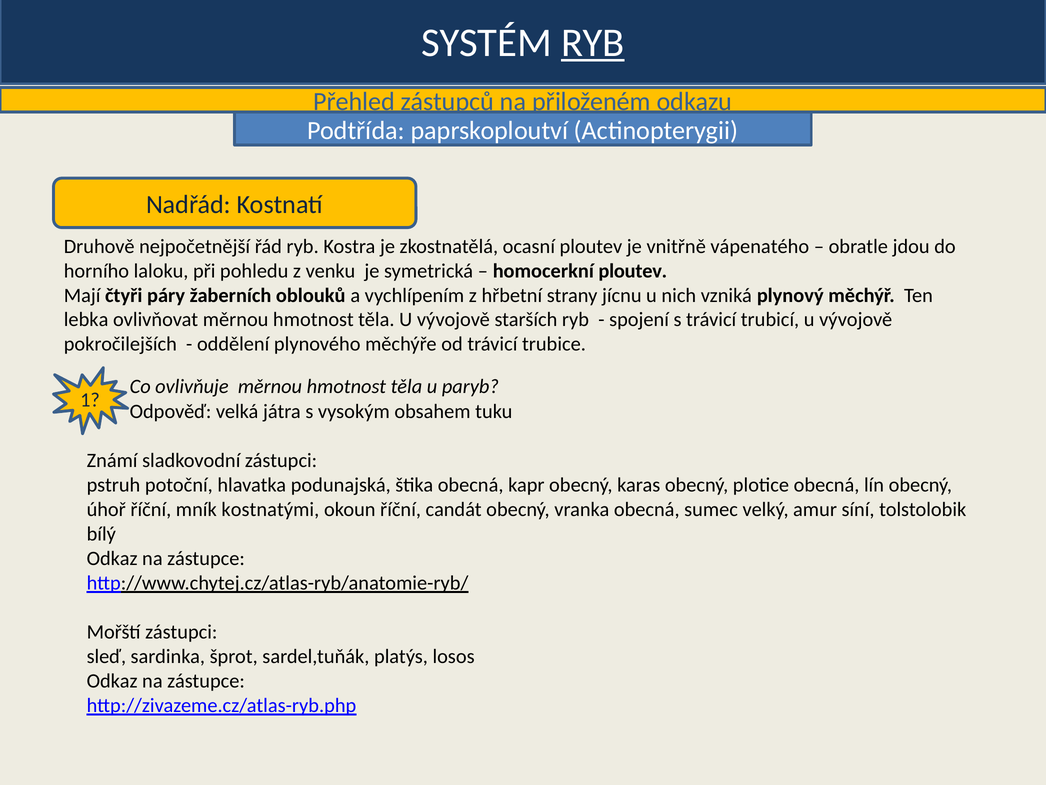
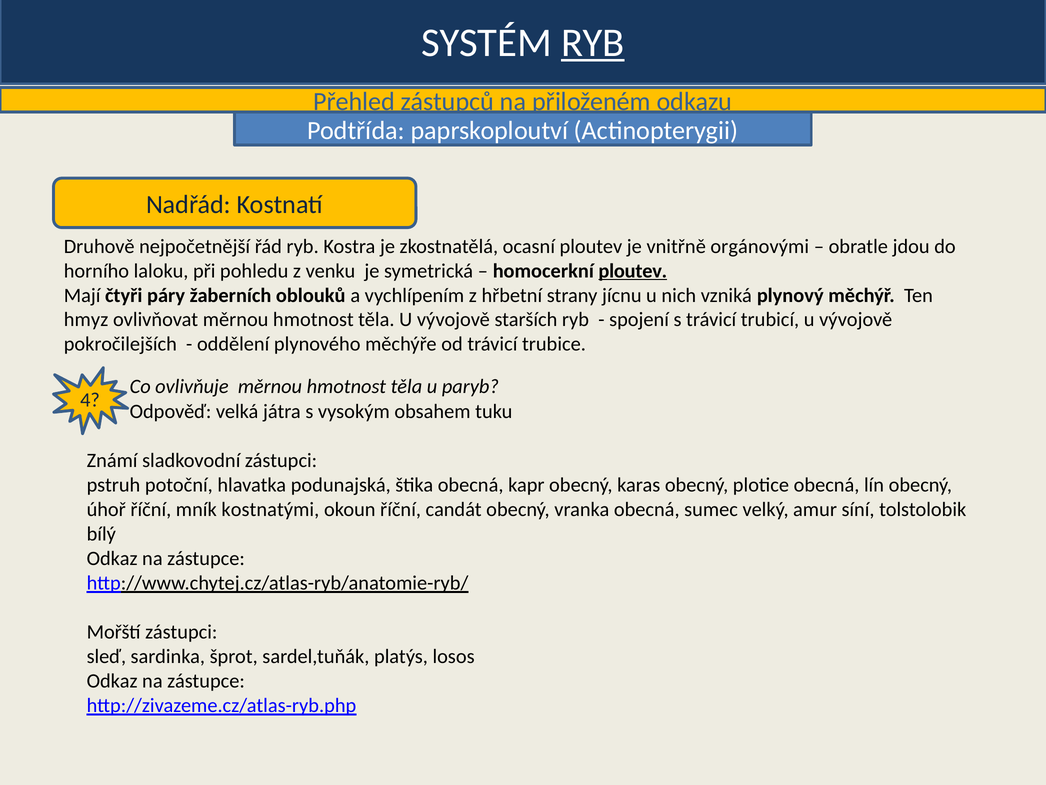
vápenatého: vápenatého -> orgánovými
ploutev at (633, 271) underline: none -> present
lebka: lebka -> hmyz
1: 1 -> 4
